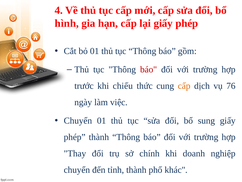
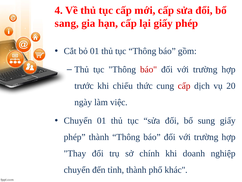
hình: hình -> sang
cấp at (184, 86) colour: orange -> red
76: 76 -> 20
